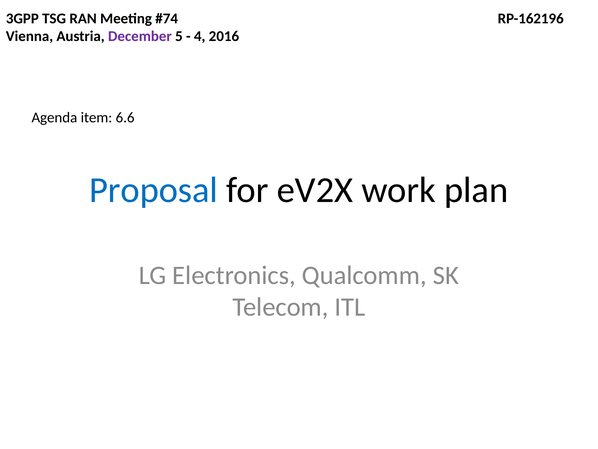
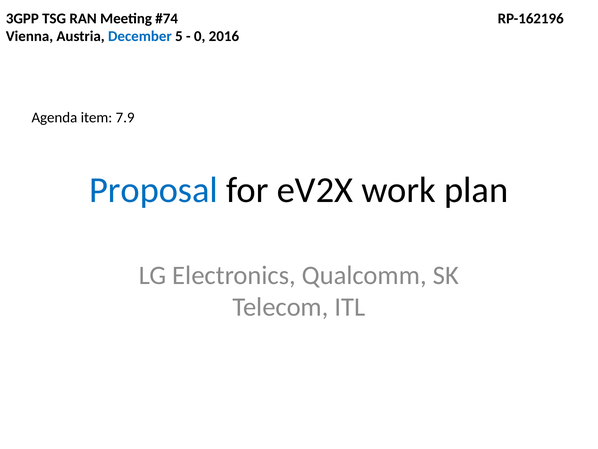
December colour: purple -> blue
4: 4 -> 0
6.6: 6.6 -> 7.9
